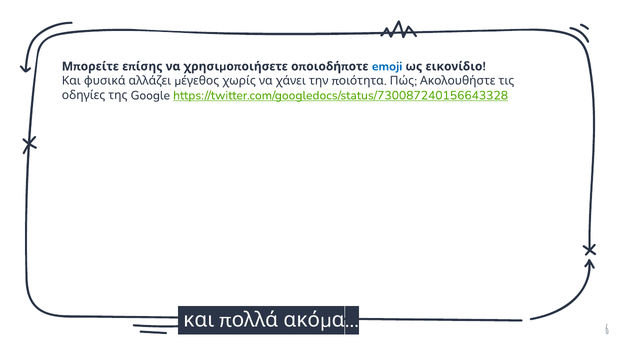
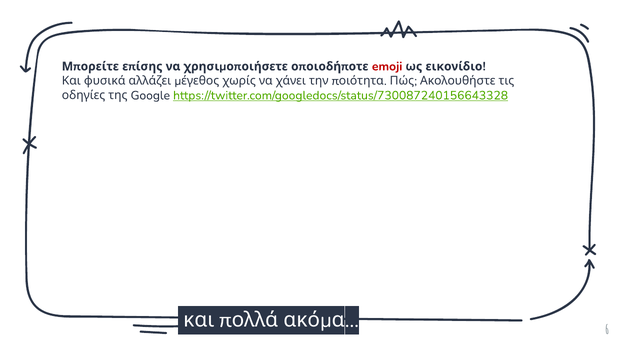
emoji colour: blue -> red
